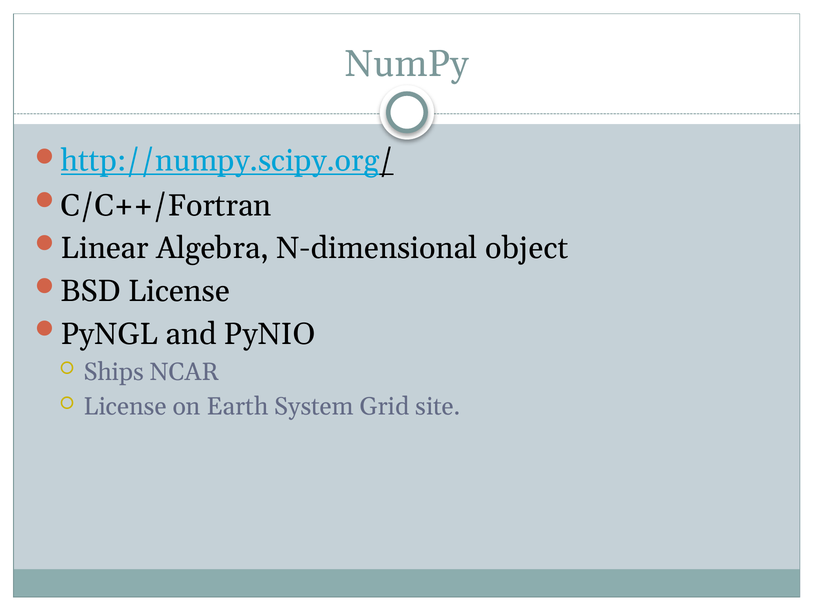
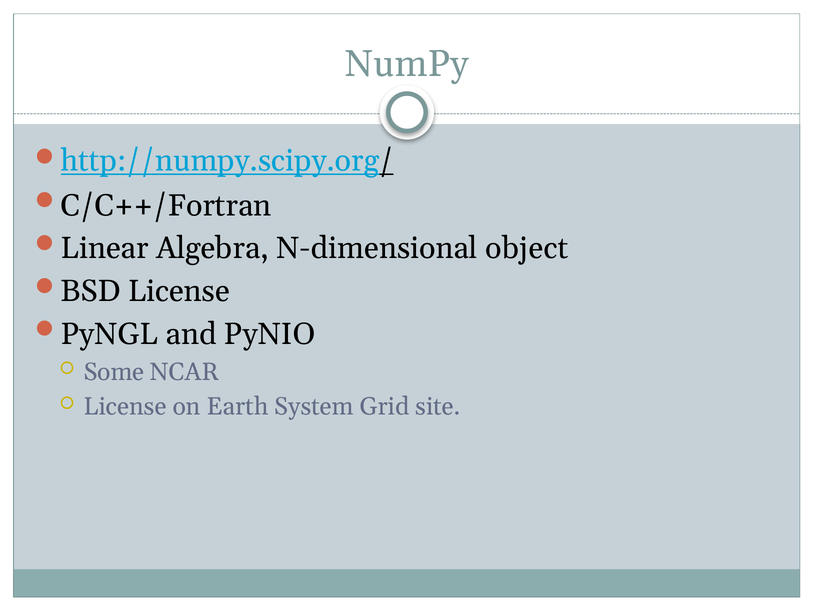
Ships: Ships -> Some
